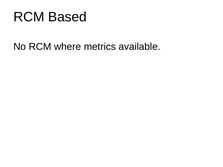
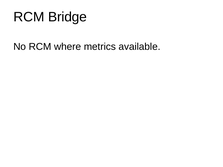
Based: Based -> Bridge
